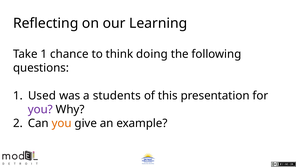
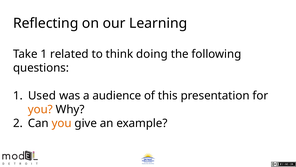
chance: chance -> related
students: students -> audience
you at (40, 109) colour: purple -> orange
